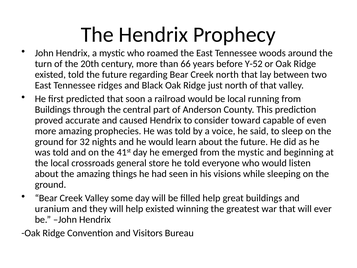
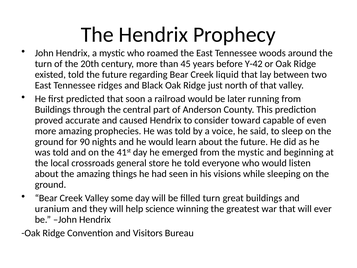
66: 66 -> 45
Y-52: Y-52 -> Y-42
Creek north: north -> liquid
be local: local -> later
32: 32 -> 90
filled help: help -> turn
help existed: existed -> science
